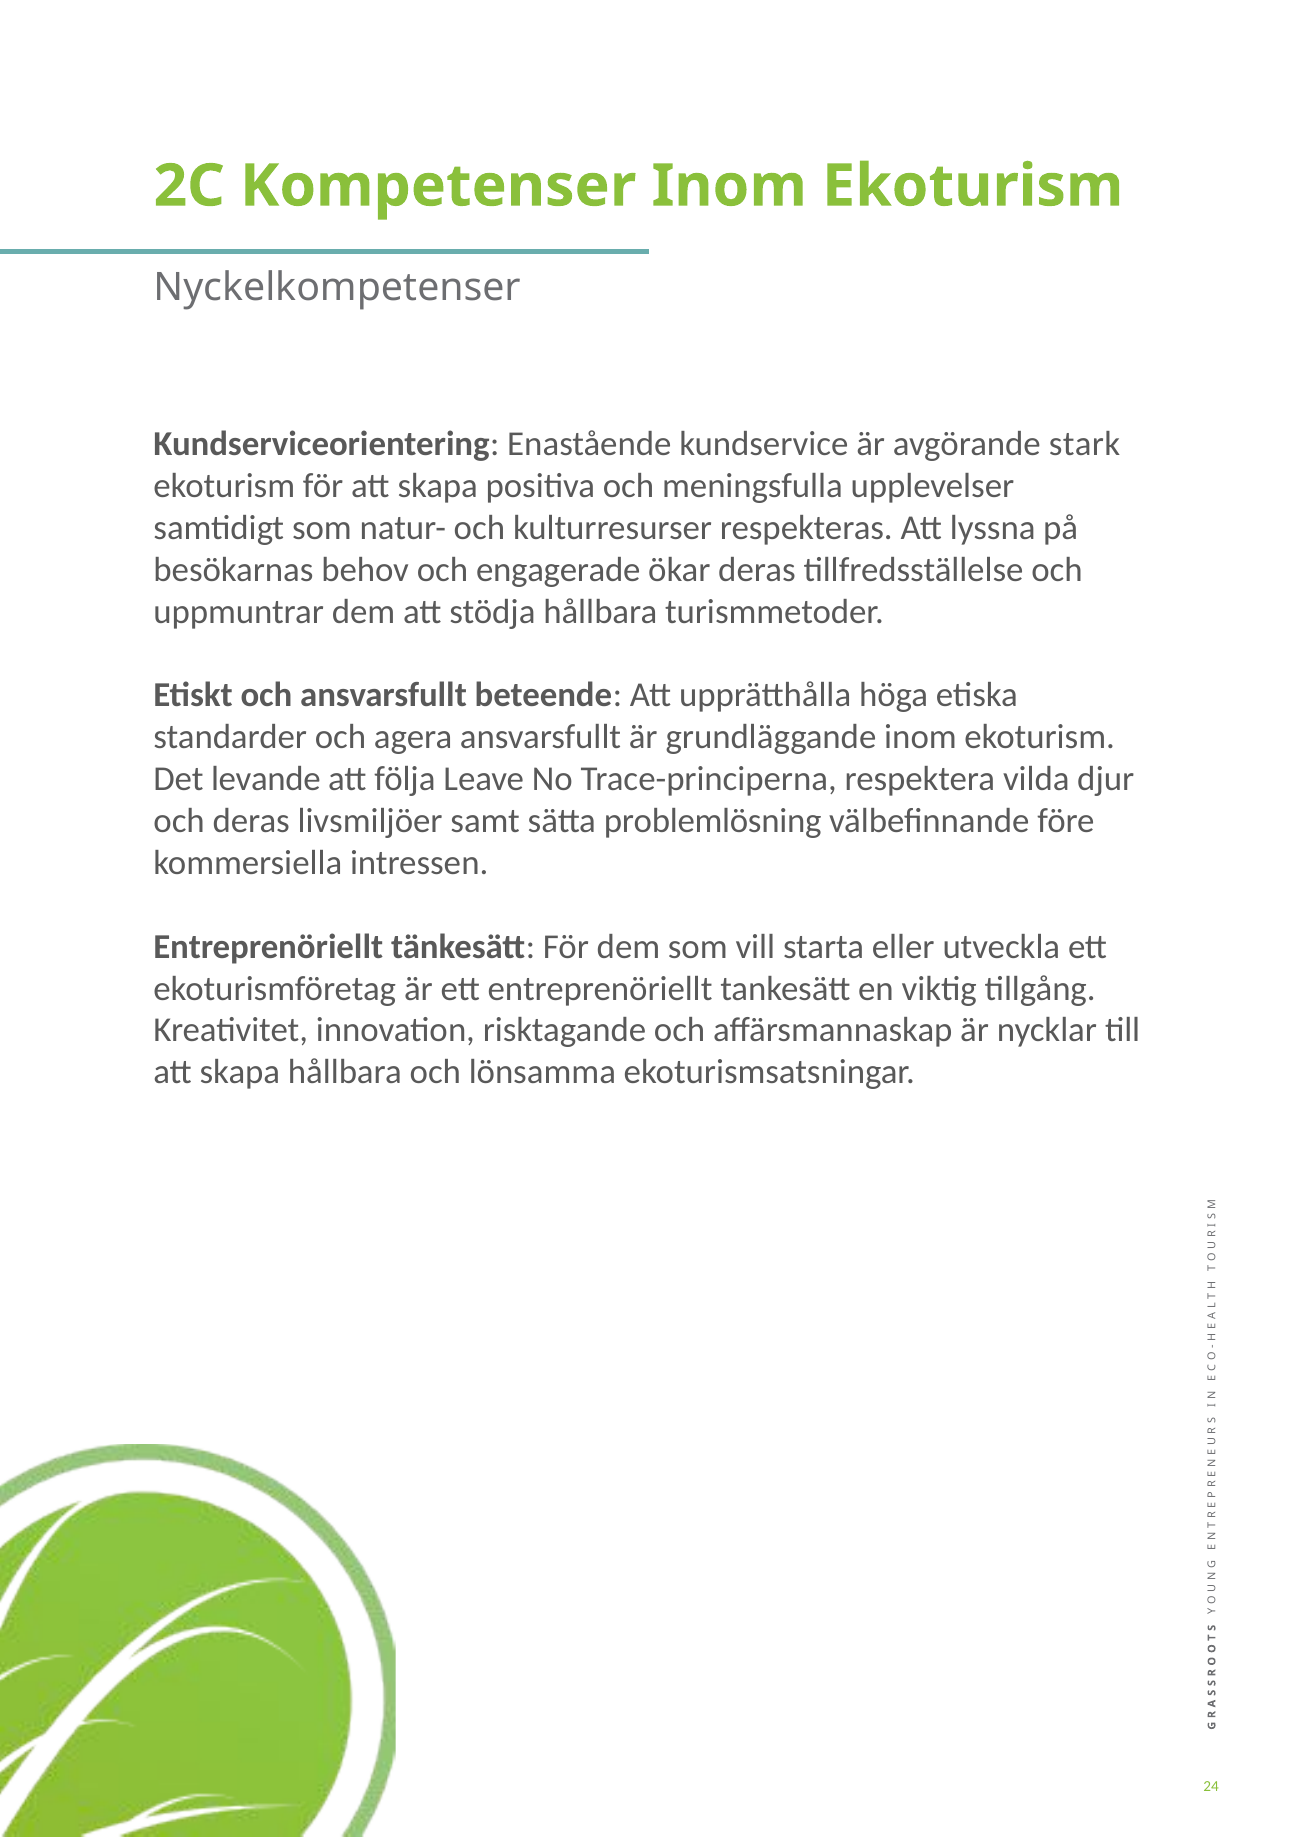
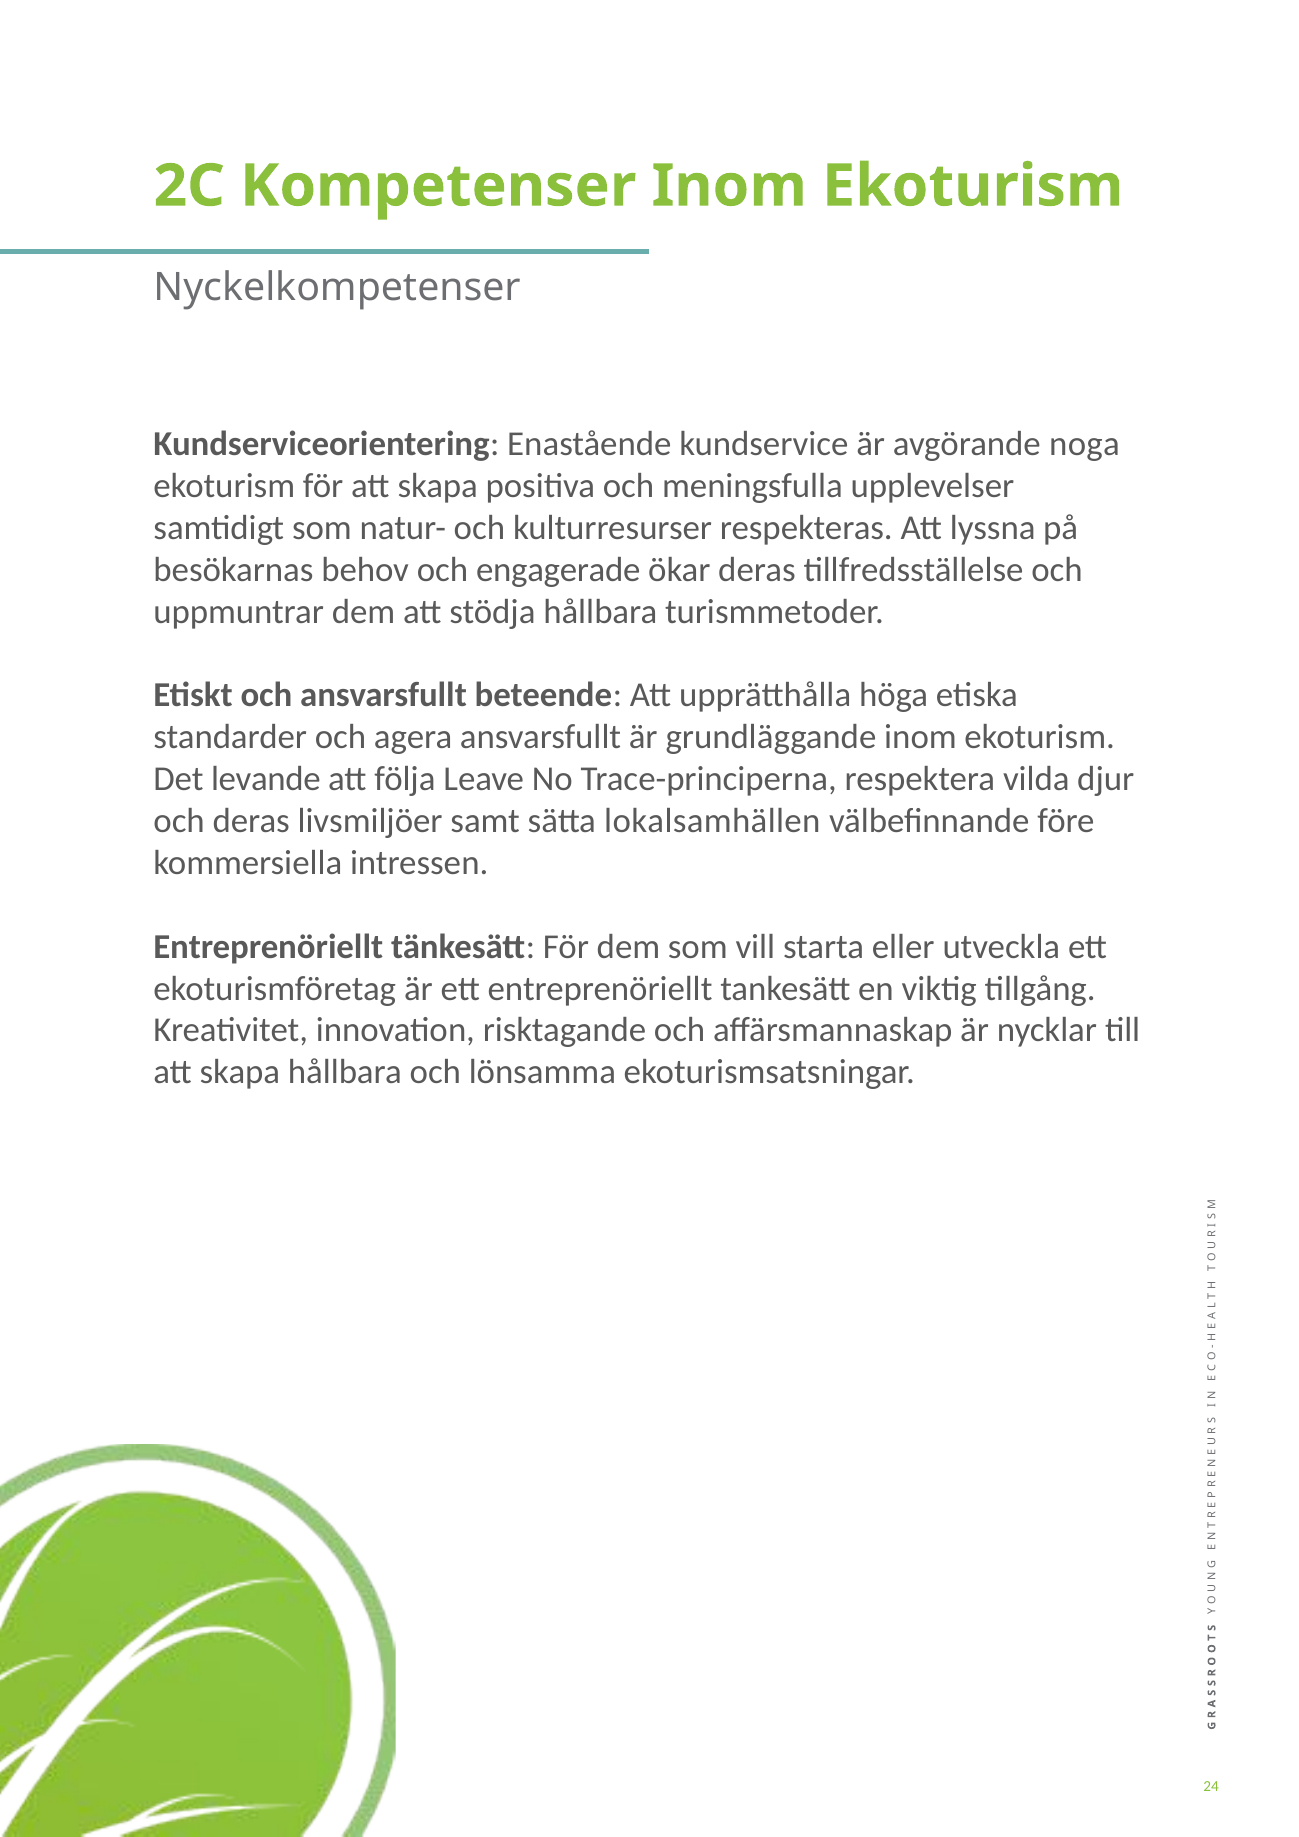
stark: stark -> noga
problemlösning: problemlösning -> lokalsamhällen
